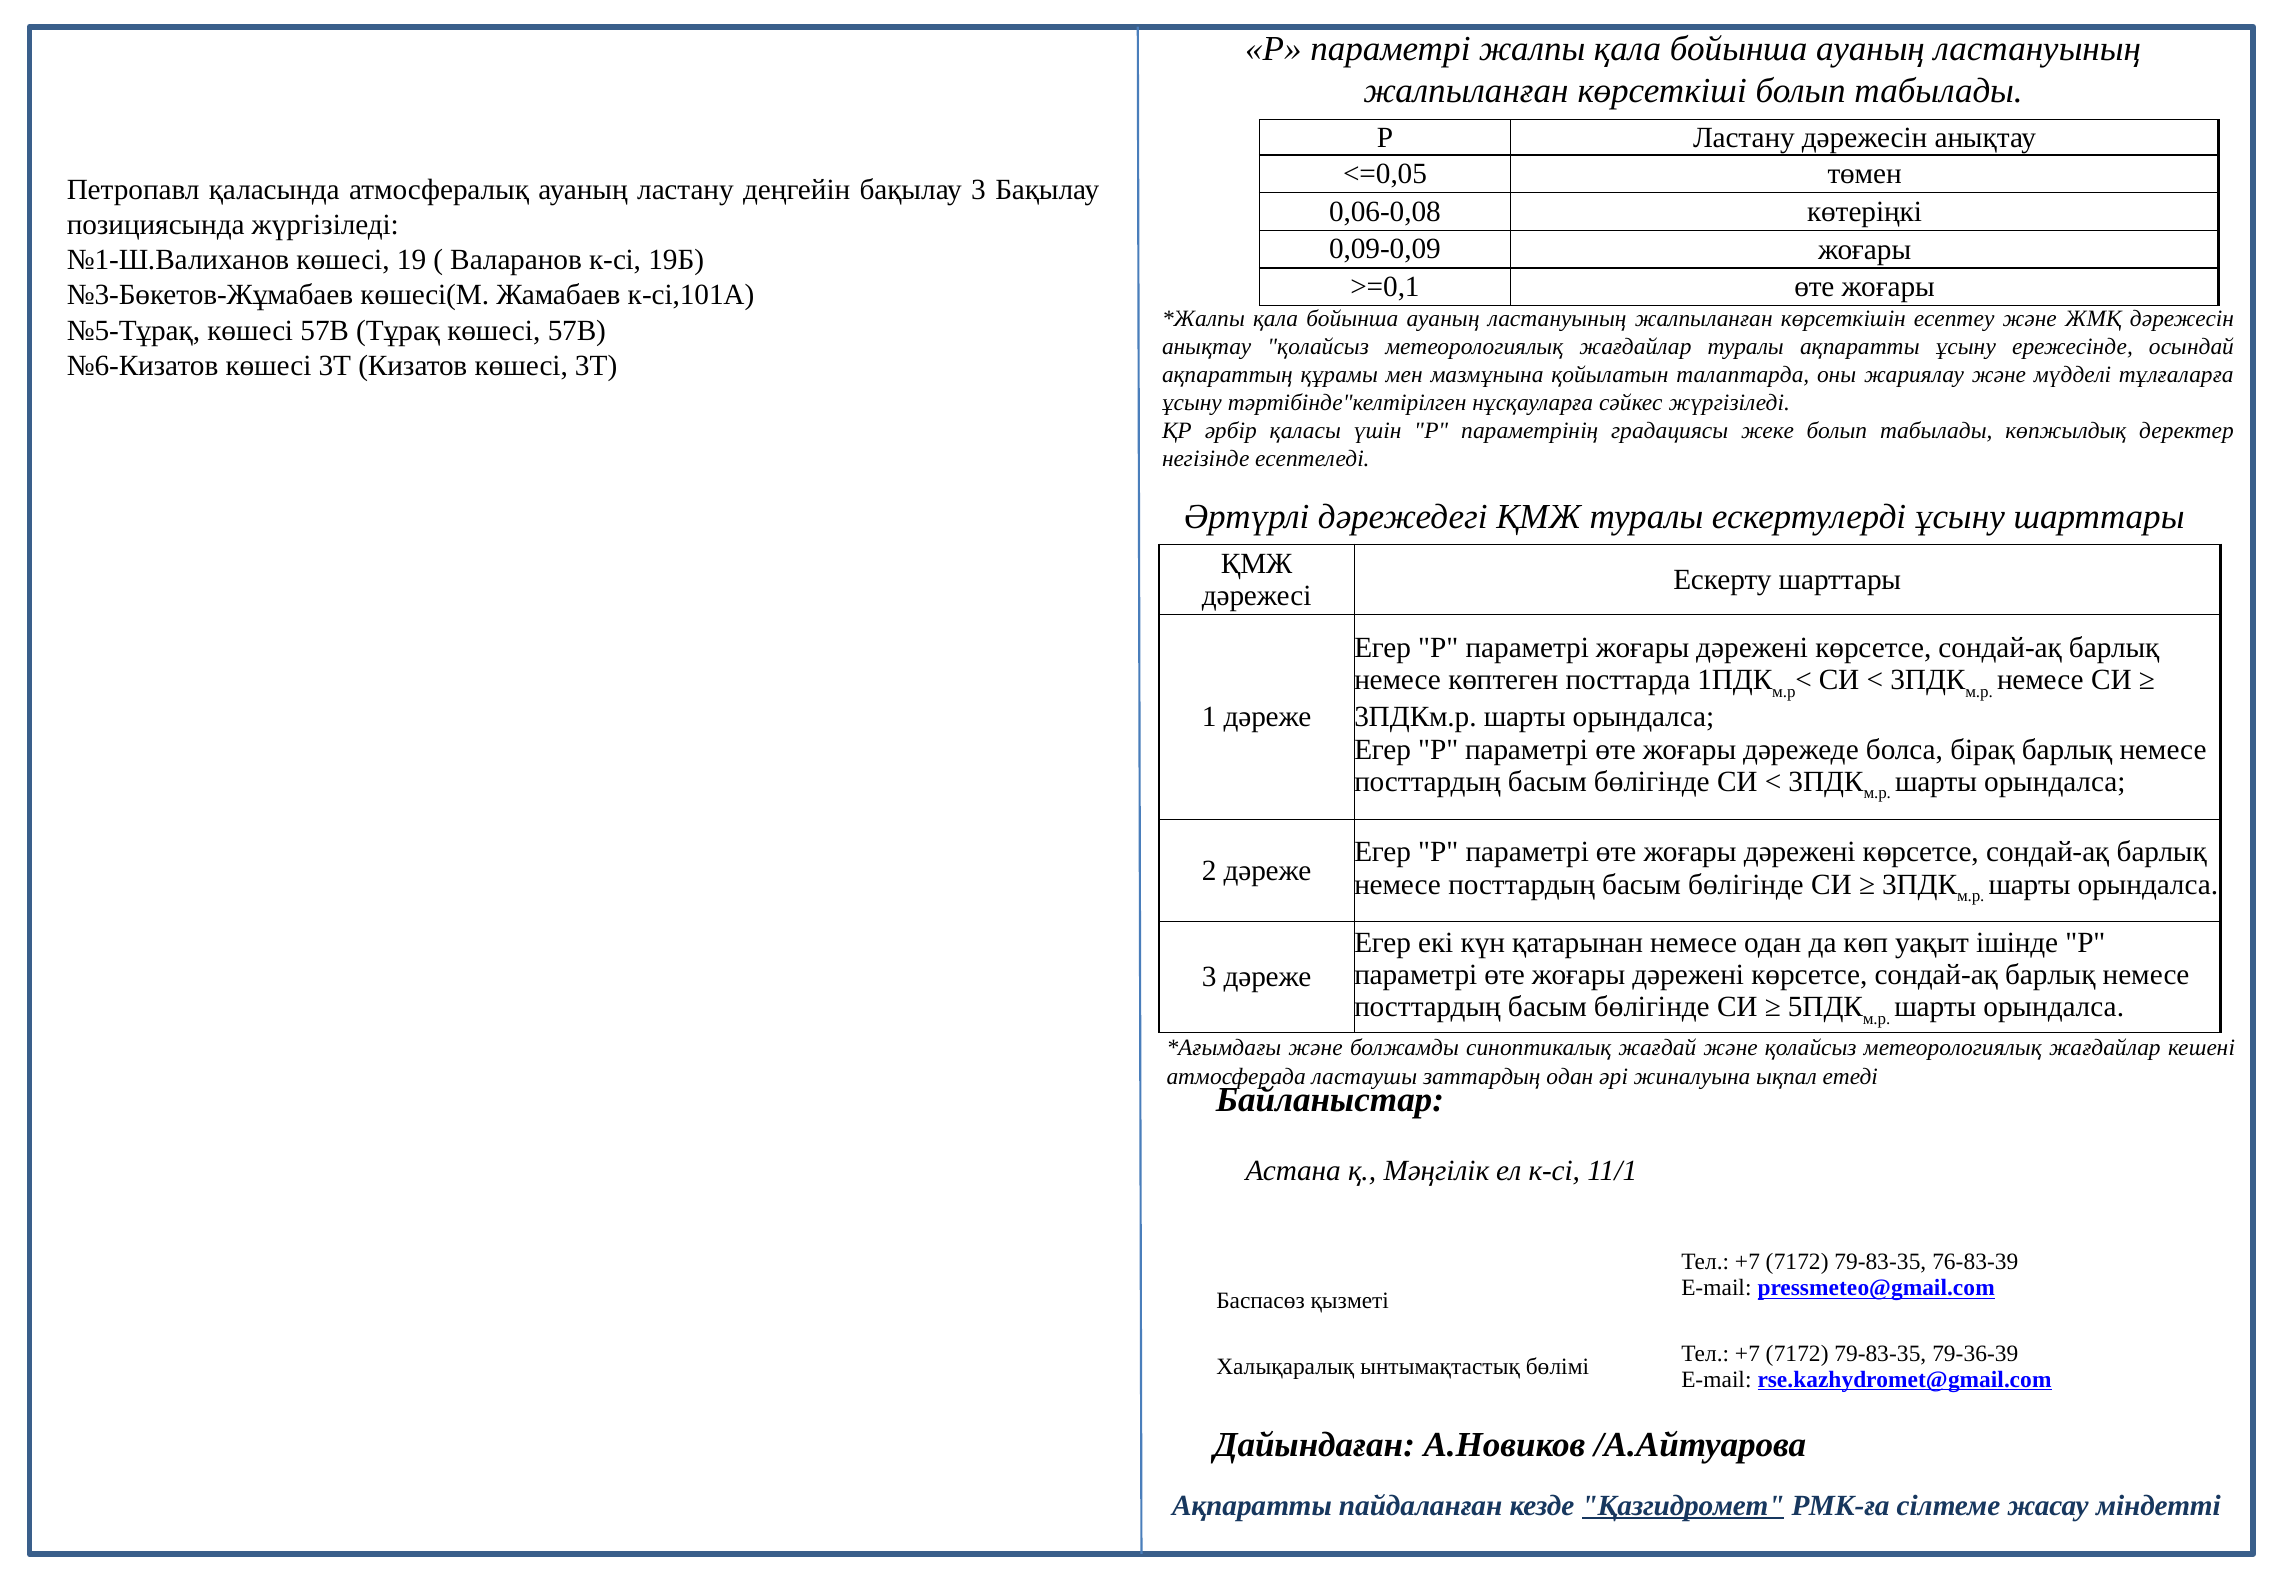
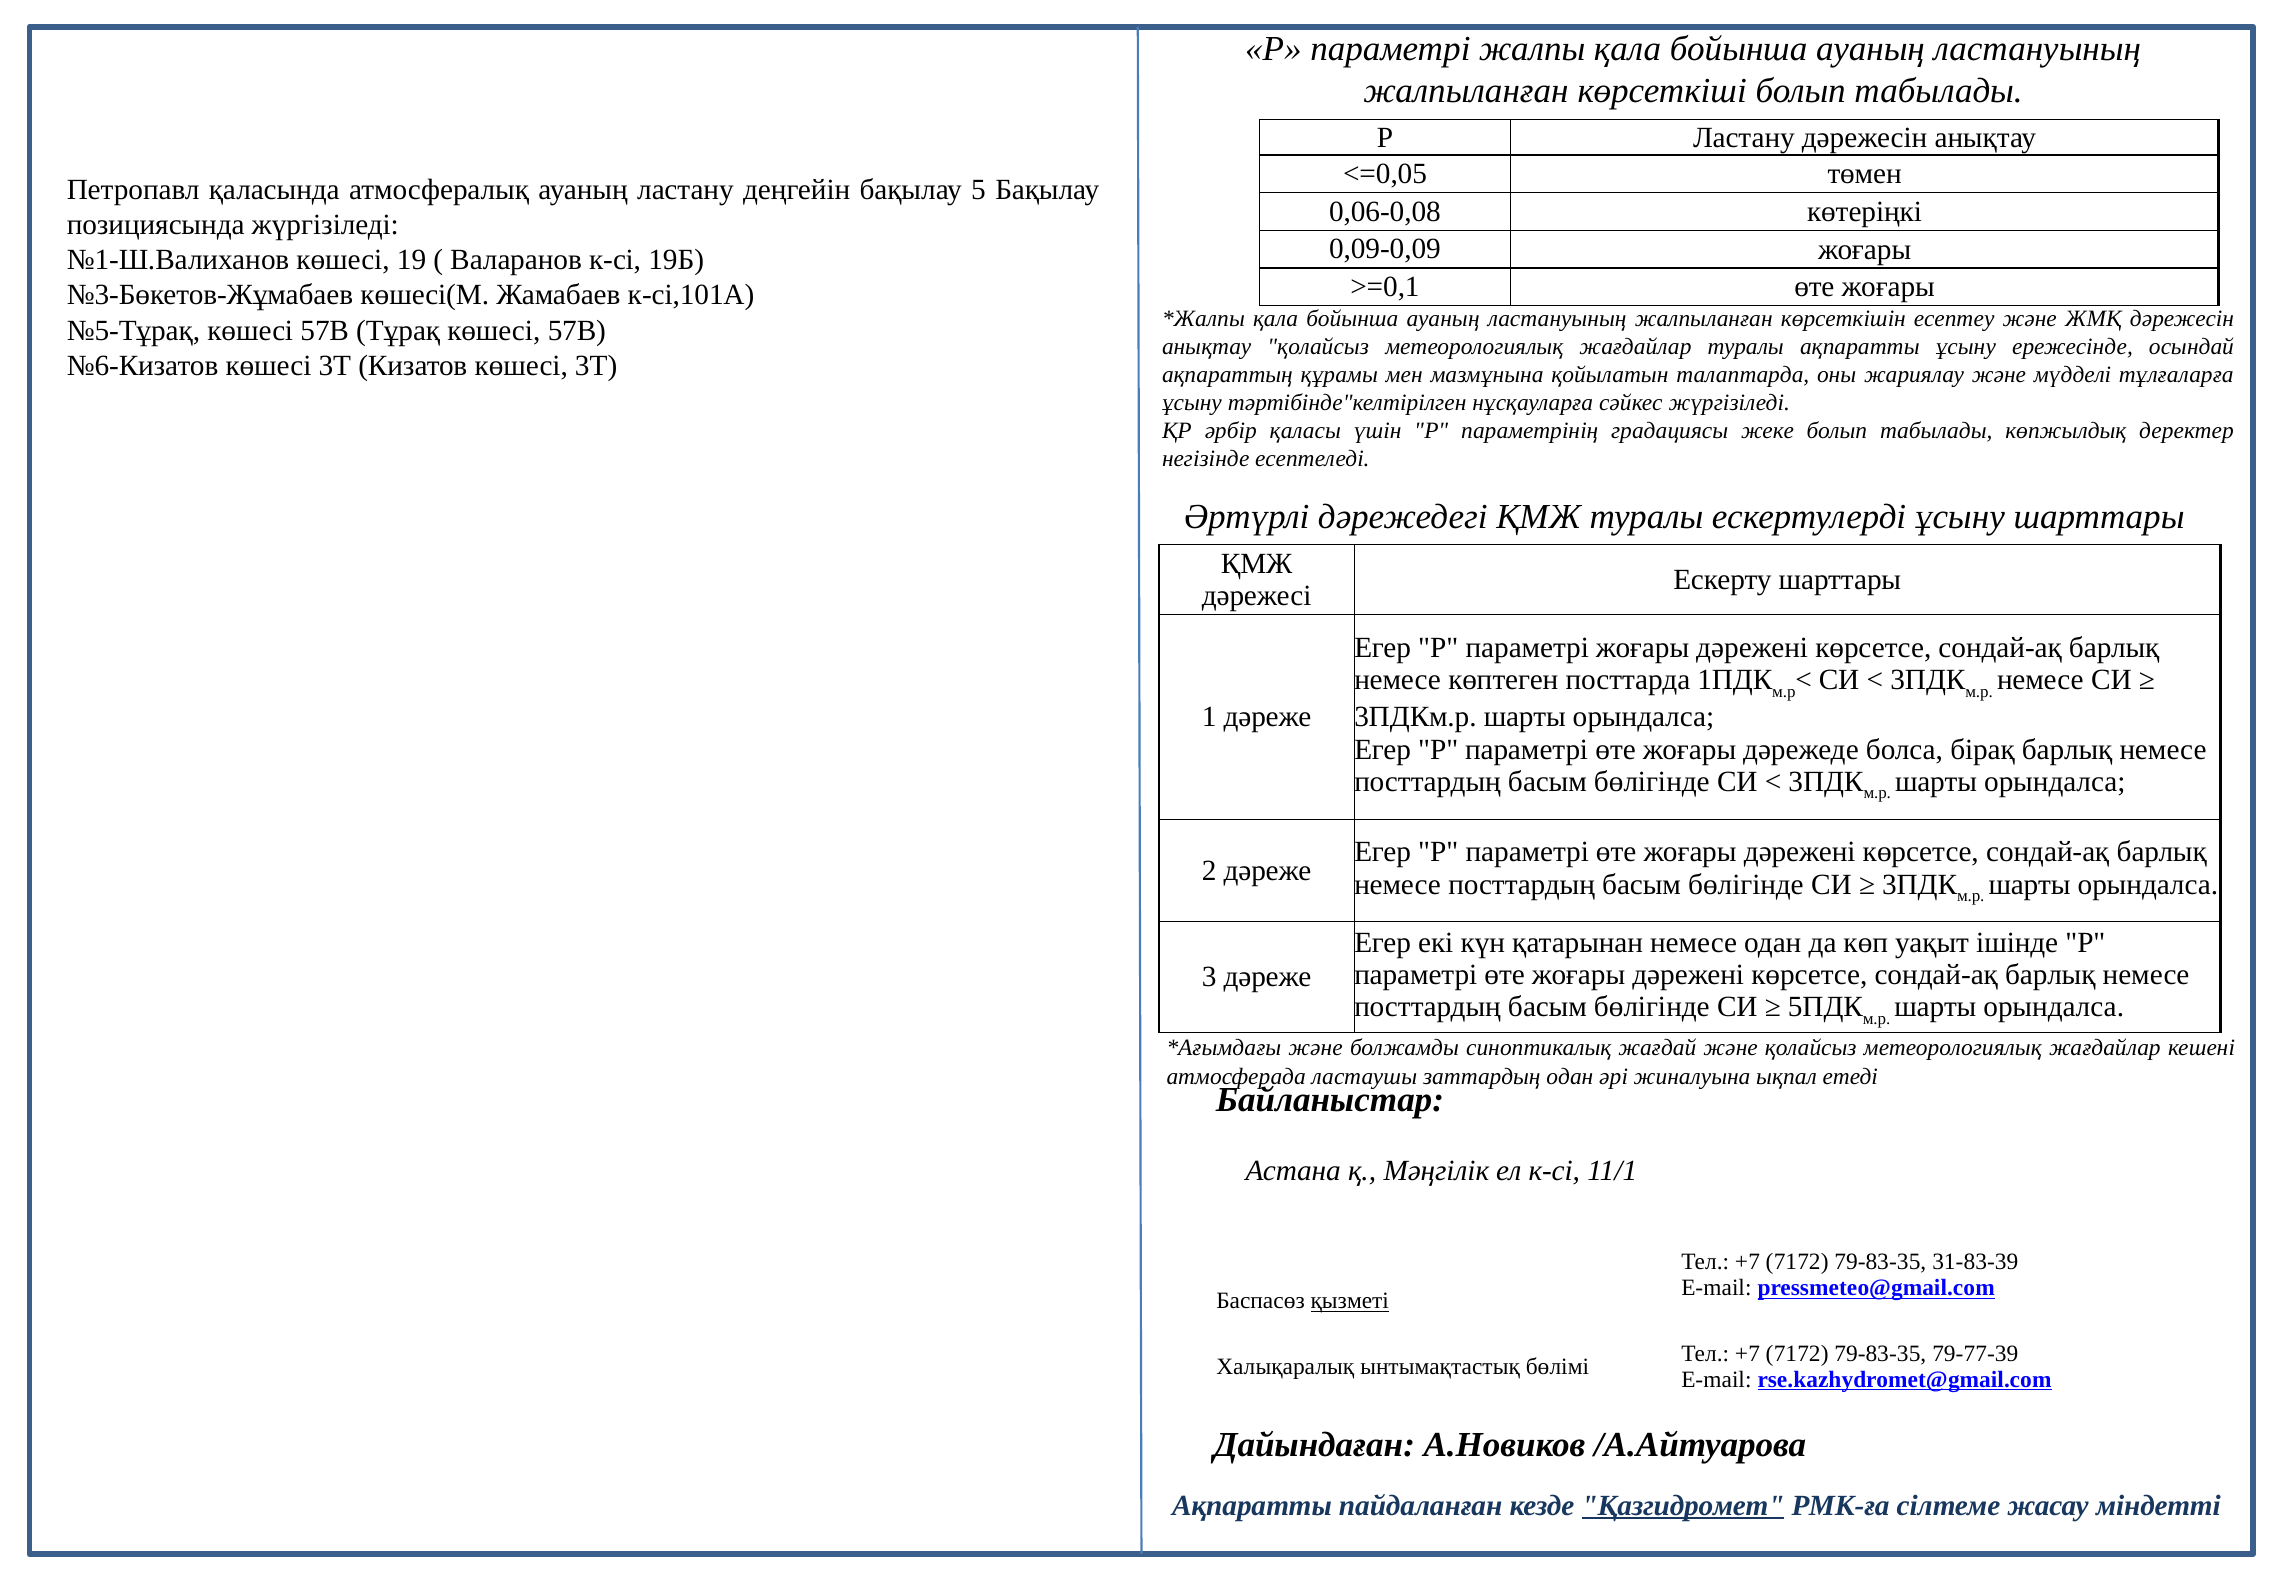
бақылау 3: 3 -> 5
76-83-39: 76-83-39 -> 31-83-39
қызметі underline: none -> present
79-36-39: 79-36-39 -> 79-77-39
